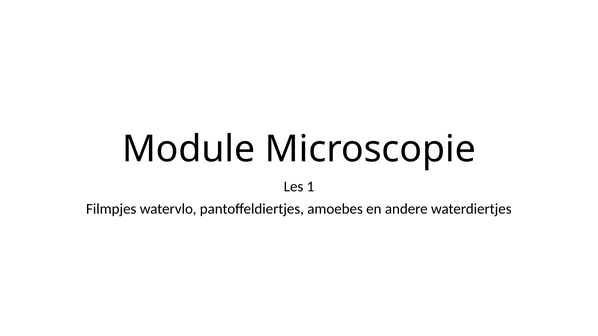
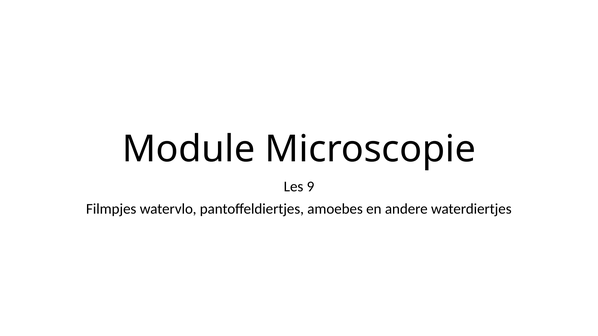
1: 1 -> 9
